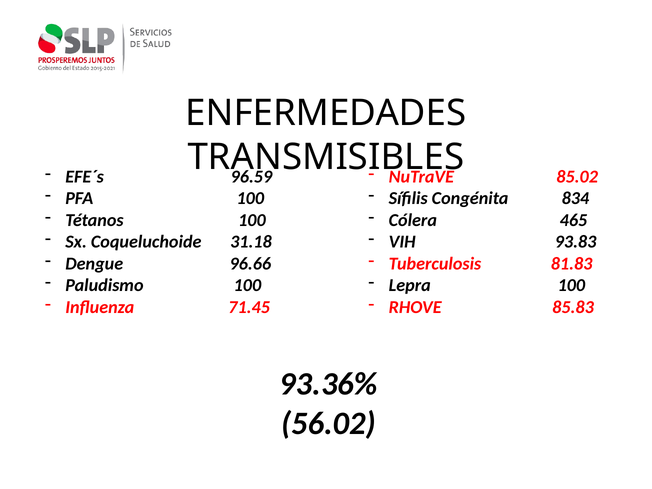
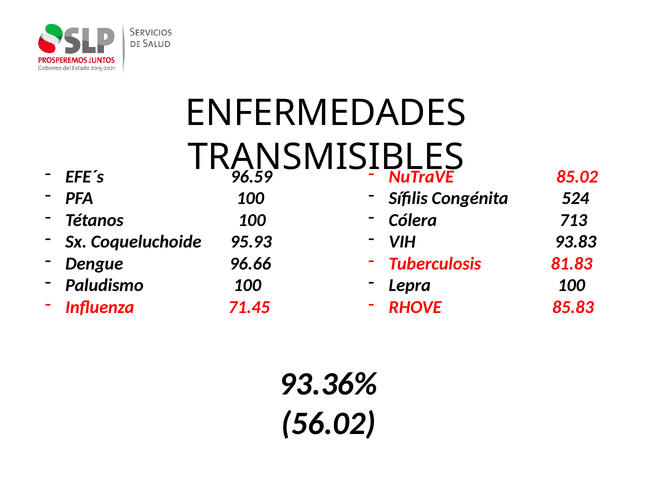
834: 834 -> 524
465: 465 -> 713
31.18: 31.18 -> 95.93
